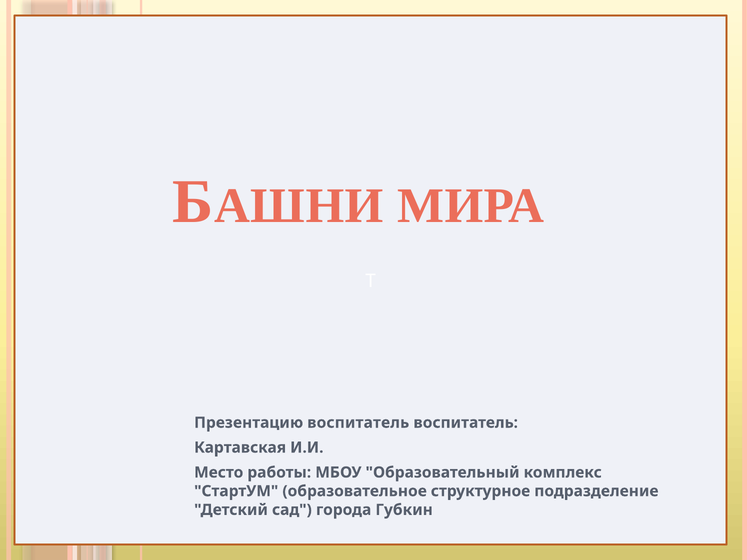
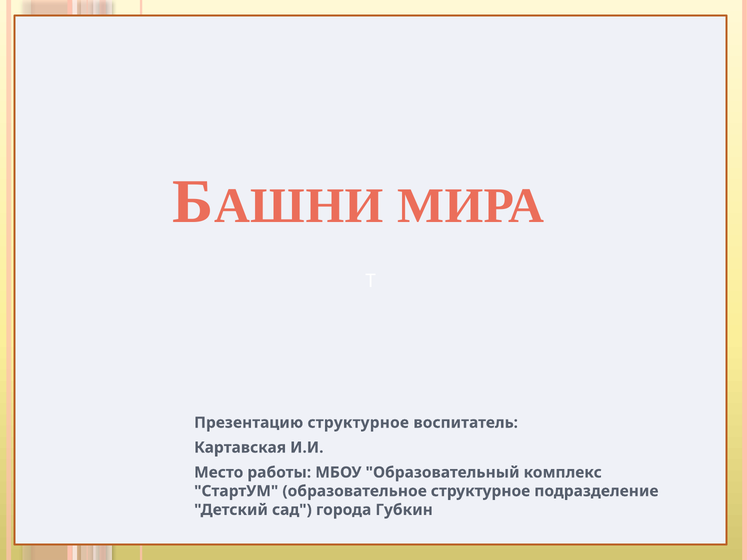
Презентацию воспитатель: воспитатель -> структурное
